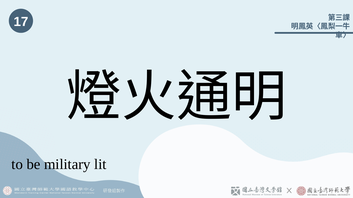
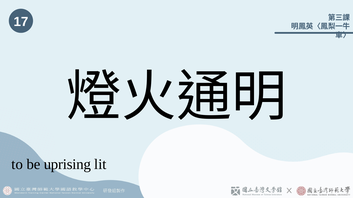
military: military -> uprising
